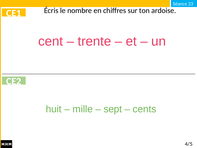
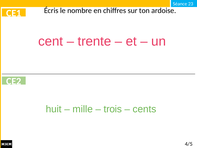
sept: sept -> trois
